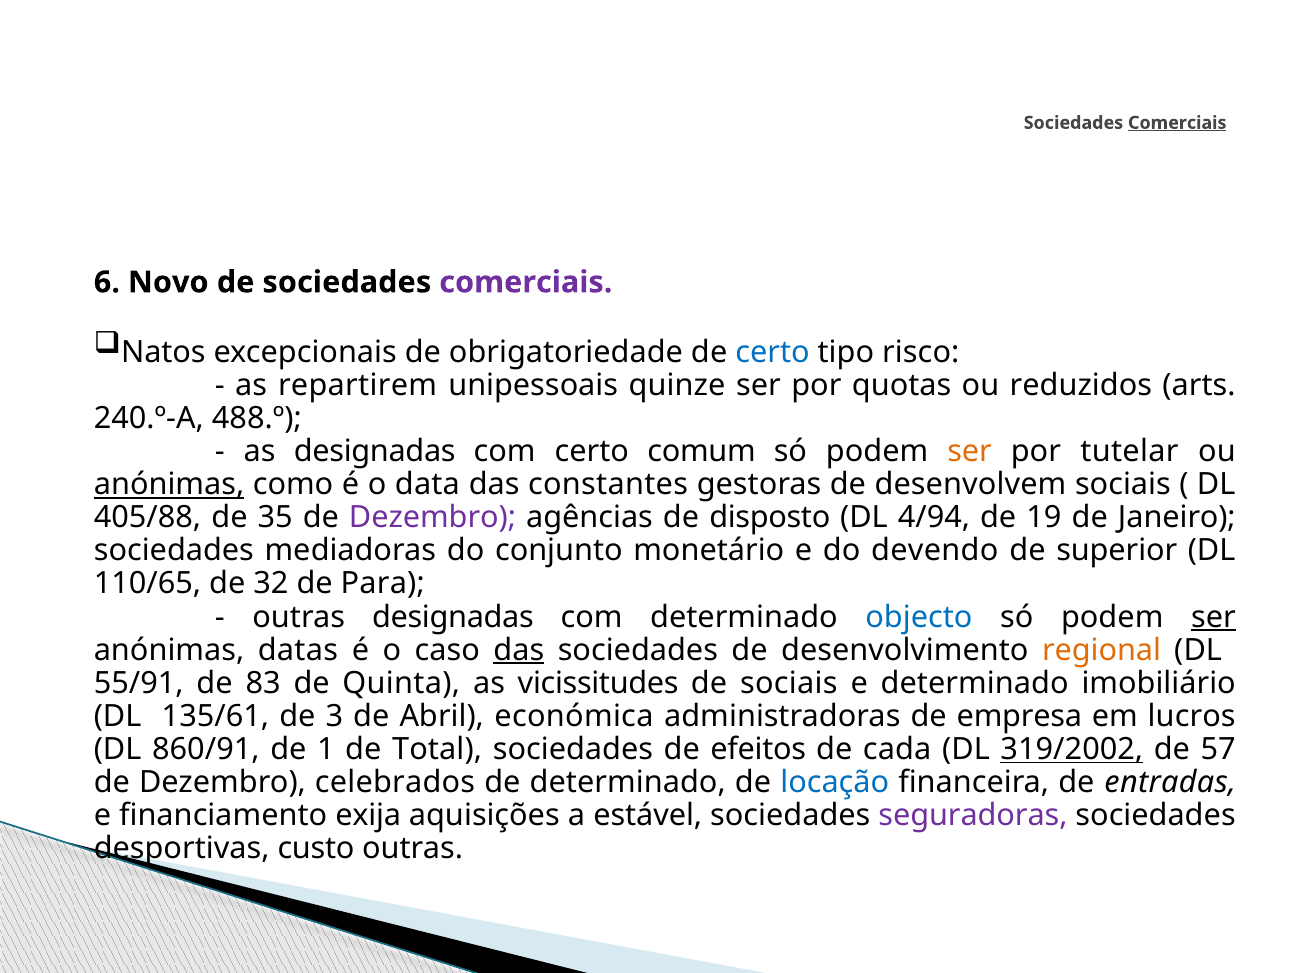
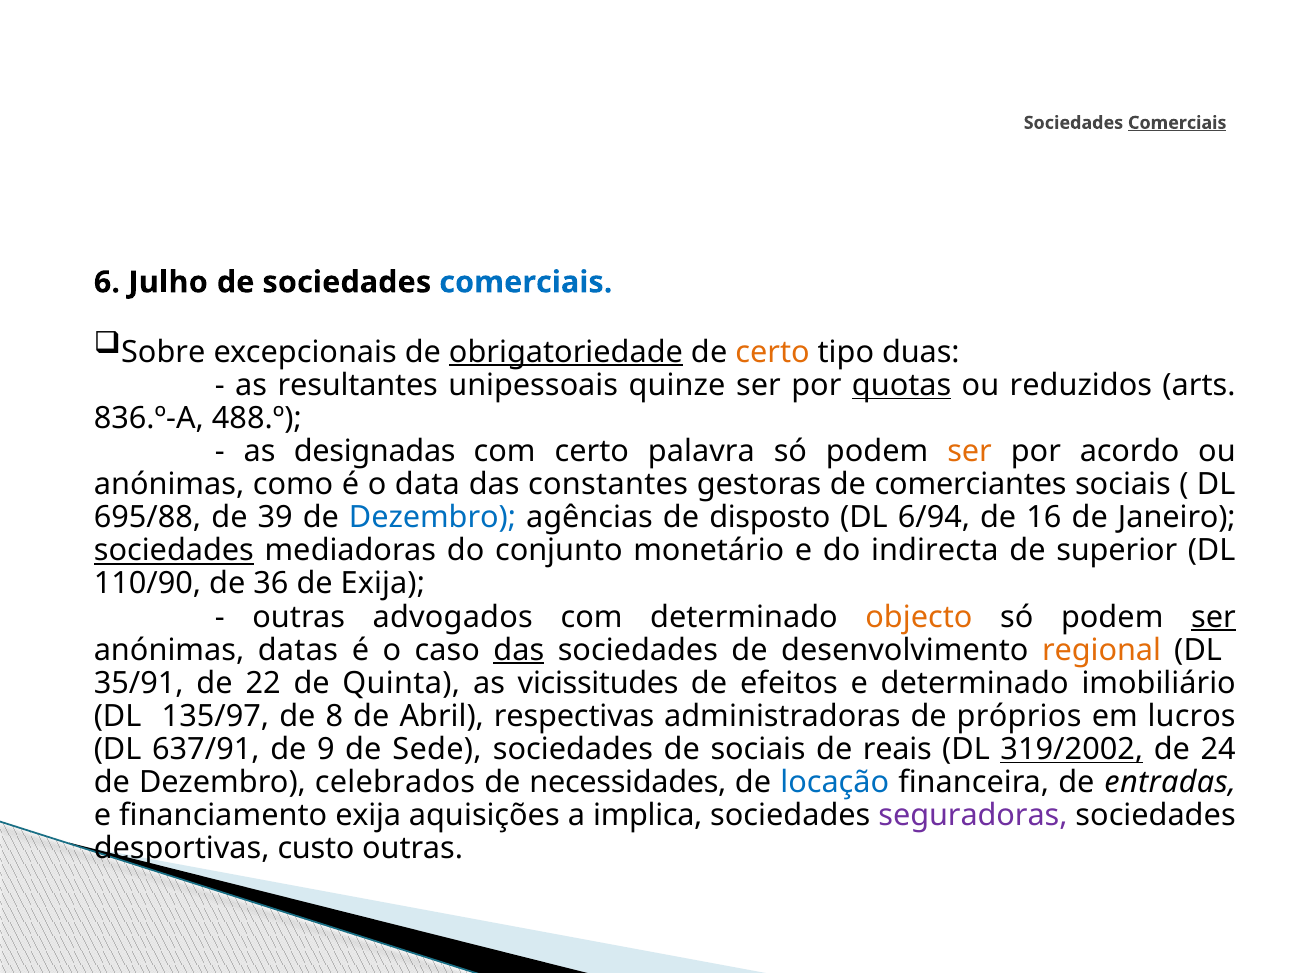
Novo: Novo -> Julho
comerciais at (526, 282) colour: purple -> blue
Natos: Natos -> Sobre
obrigatoriedade underline: none -> present
certo at (772, 352) colour: blue -> orange
risco: risco -> duas
repartirem: repartirem -> resultantes
quotas underline: none -> present
240.º-A: 240.º-A -> 836.º-A
comum: comum -> palavra
tutelar: tutelar -> acordo
anónimas at (169, 485) underline: present -> none
desenvolvem: desenvolvem -> comerciantes
405/88: 405/88 -> 695/88
35: 35 -> 39
Dezembro at (432, 518) colour: purple -> blue
4/94: 4/94 -> 6/94
19: 19 -> 16
sociedades at (174, 551) underline: none -> present
devendo: devendo -> indirecta
110/65: 110/65 -> 110/90
32: 32 -> 36
de Para: Para -> Exija
outras designadas: designadas -> advogados
objecto colour: blue -> orange
55/91: 55/91 -> 35/91
83: 83 -> 22
de sociais: sociais -> efeitos
135/61: 135/61 -> 135/97
3: 3 -> 8
económica: económica -> respectivas
empresa: empresa -> próprios
860/91: 860/91 -> 637/91
1: 1 -> 9
Total: Total -> Sede
de efeitos: efeitos -> sociais
cada: cada -> reais
57: 57 -> 24
de determinado: determinado -> necessidades
estável: estável -> implica
